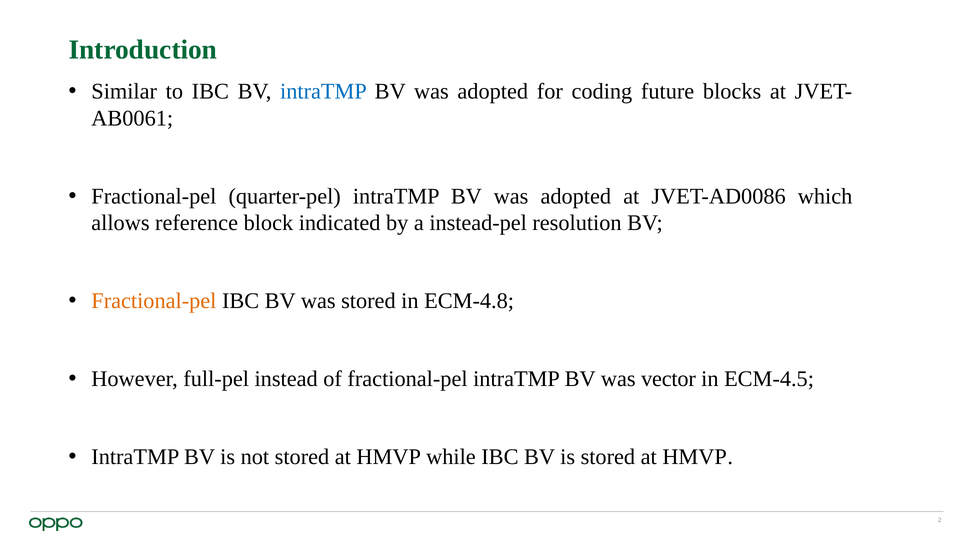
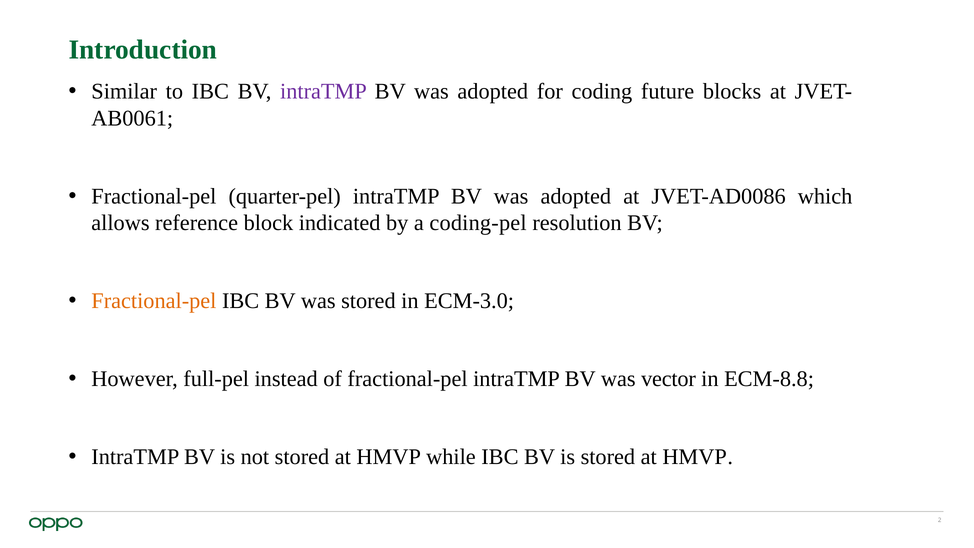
intraTMP at (323, 92) colour: blue -> purple
instead-pel: instead-pel -> coding-pel
ECM-4.8: ECM-4.8 -> ECM-3.0
ECM-4.5: ECM-4.5 -> ECM-8.8
